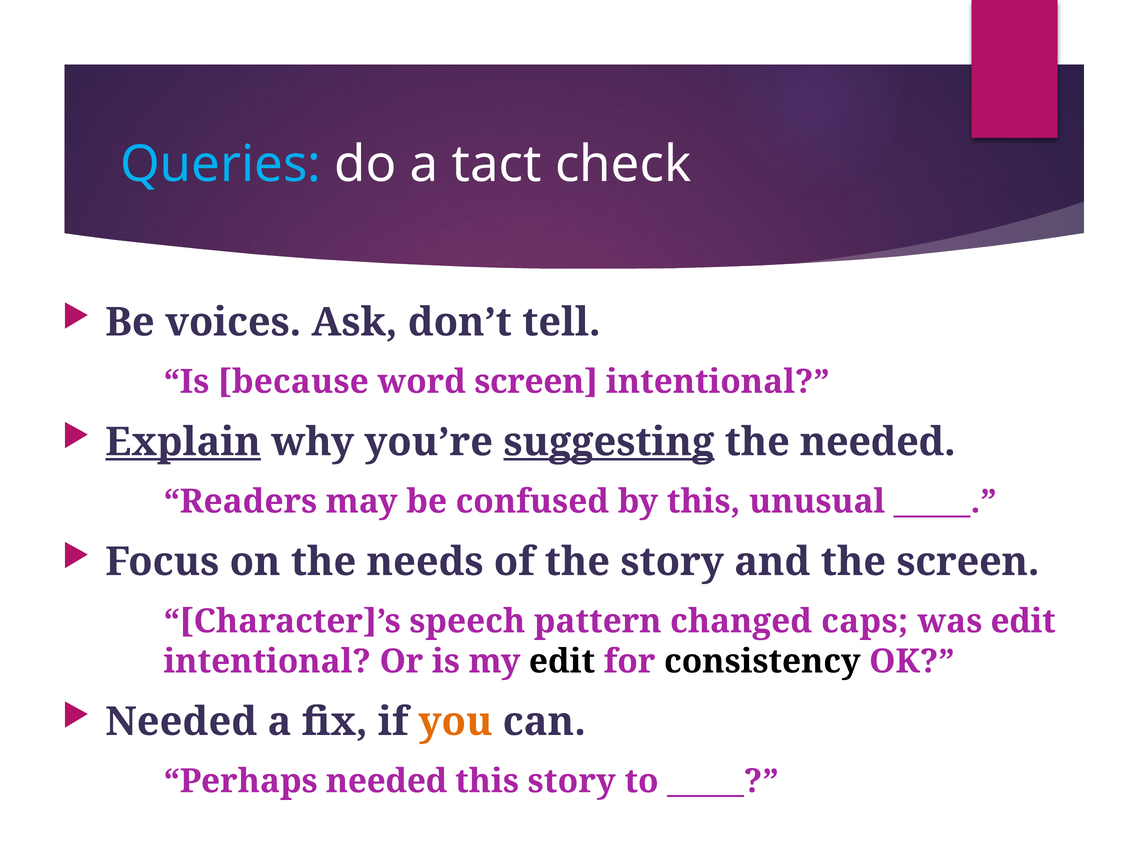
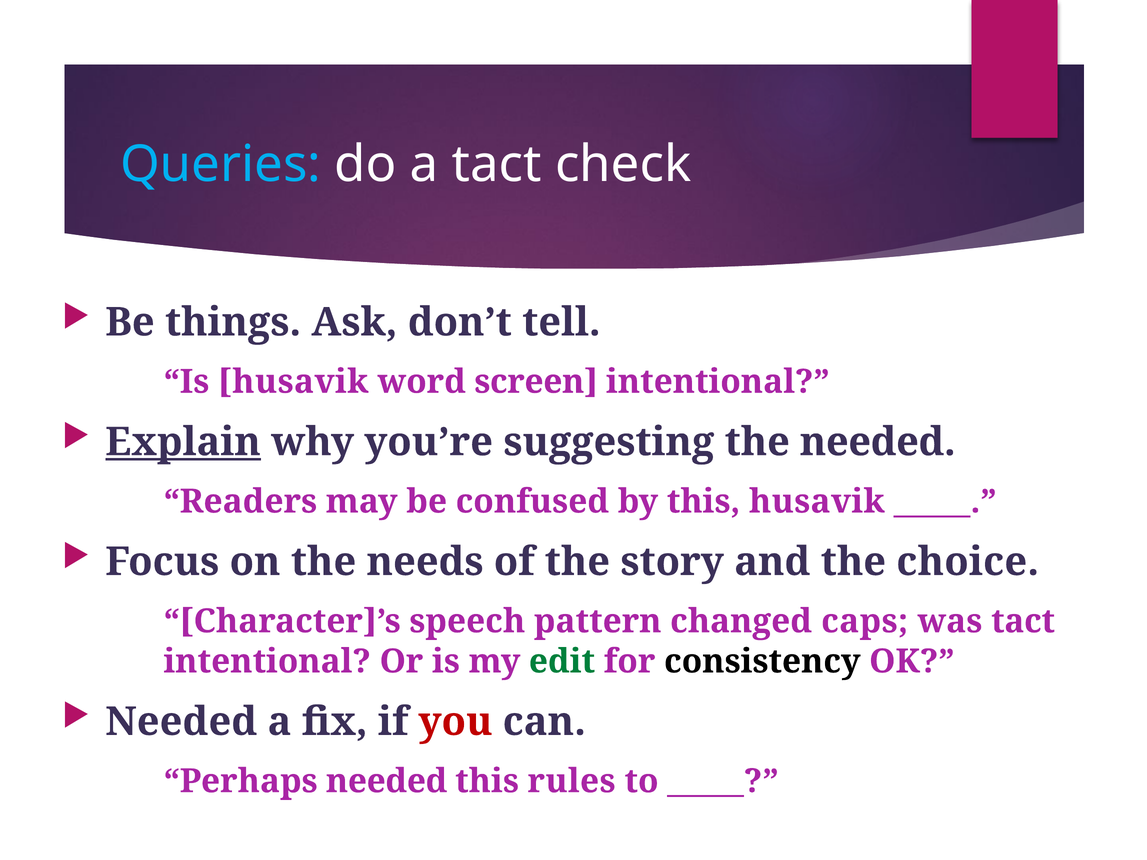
voices: voices -> things
Is because: because -> husavik
suggesting underline: present -> none
this unusual: unusual -> husavik
the screen: screen -> choice
was edit: edit -> tact
edit at (562, 662) colour: black -> green
you colour: orange -> red
this story: story -> rules
